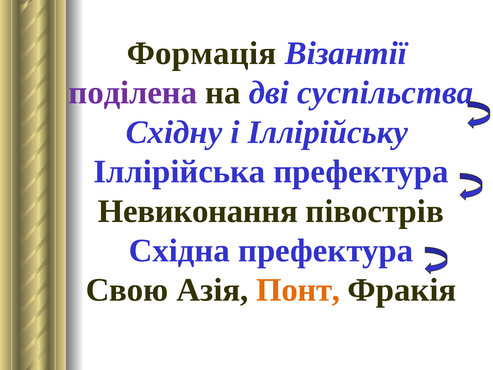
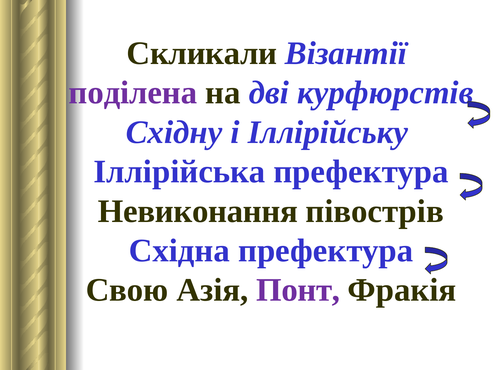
Формація: Формація -> Скликали
суспільства: суспільства -> курфюрстів
Понт colour: orange -> purple
